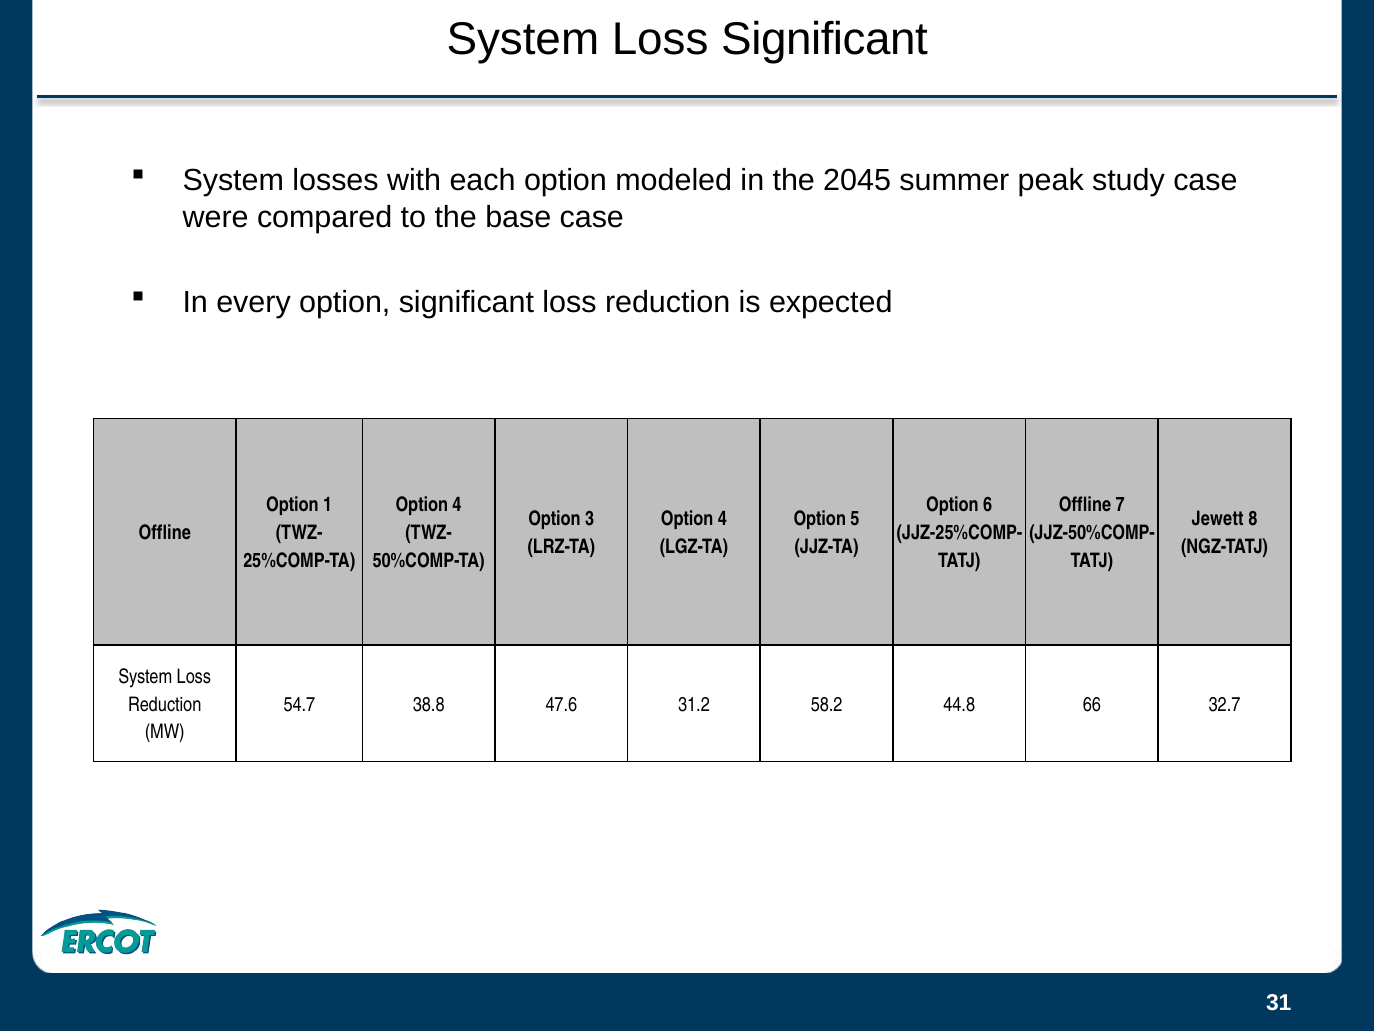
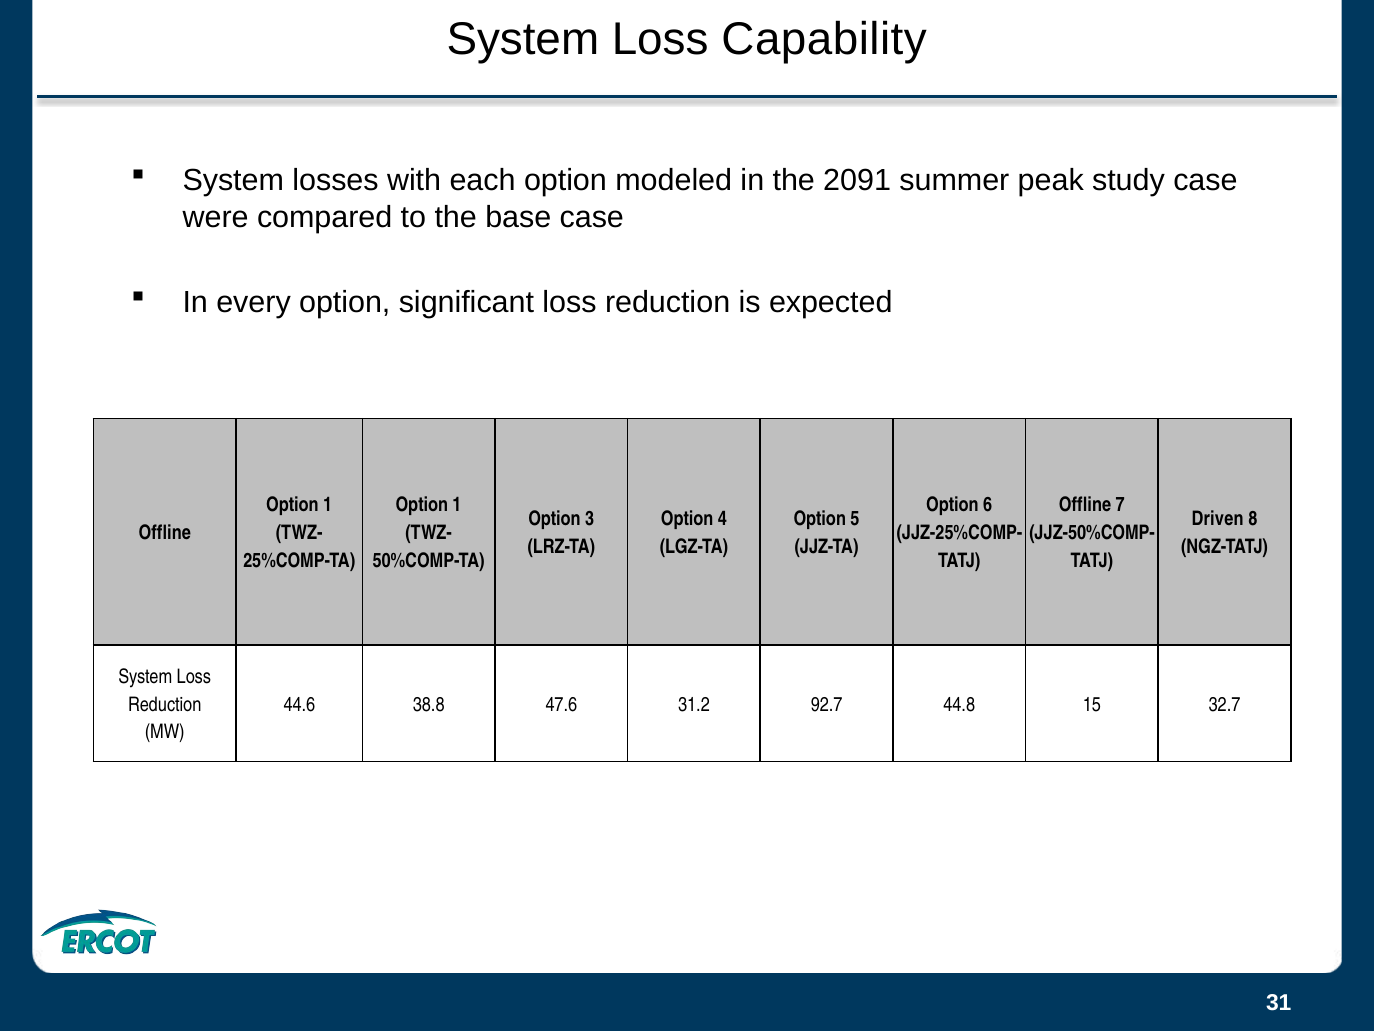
Loss Significant: Significant -> Capability
2045: 2045 -> 2091
4 at (457, 505): 4 -> 1
Jewett: Jewett -> Driven
54.7: 54.7 -> 44.6
58.2: 58.2 -> 92.7
66: 66 -> 15
